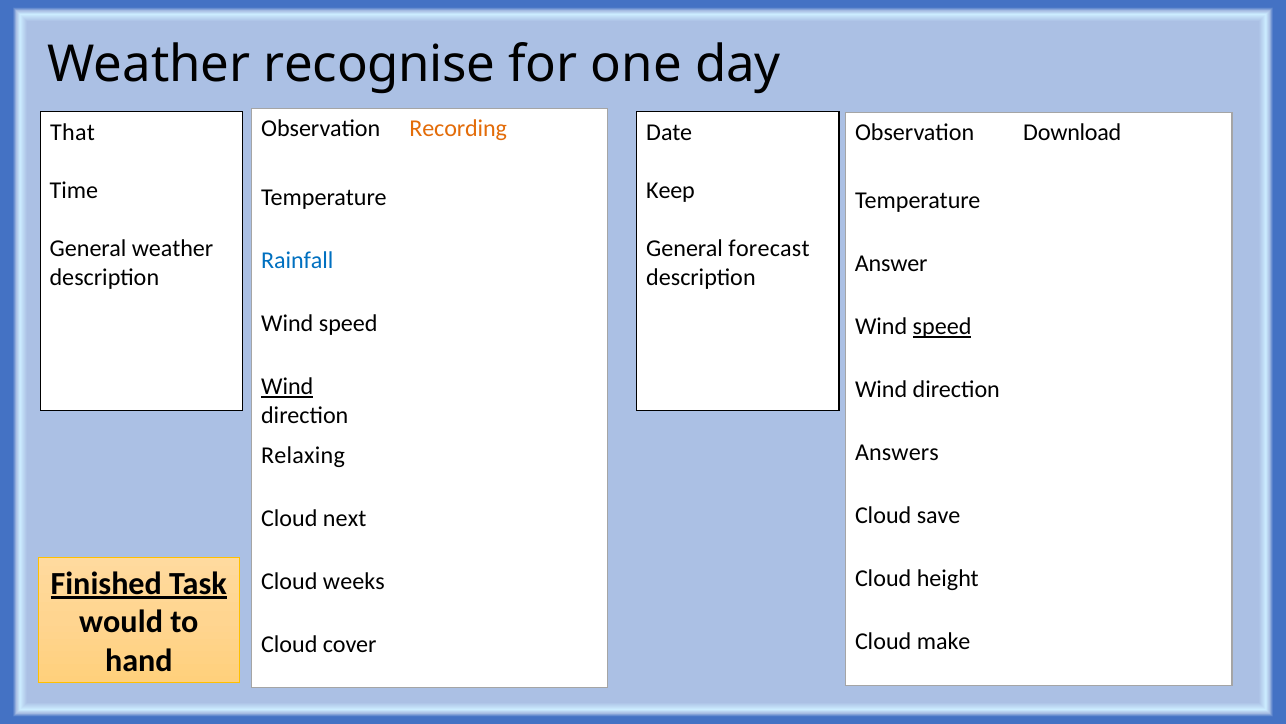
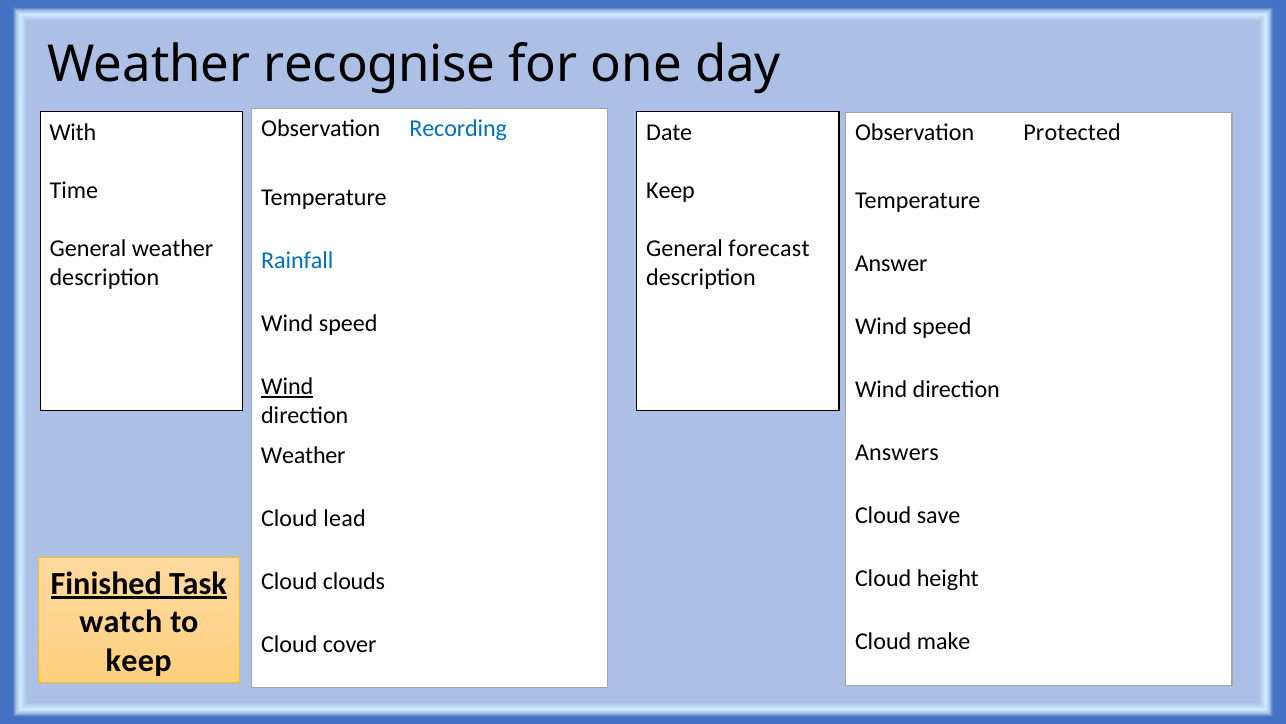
Recording colour: orange -> blue
That: That -> With
Download: Download -> Protected
speed at (942, 326) underline: present -> none
Relaxing at (303, 455): Relaxing -> Weather
next: next -> lead
weeks: weeks -> clouds
would: would -> watch
hand at (139, 660): hand -> keep
